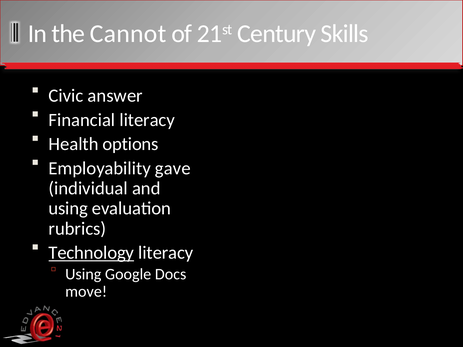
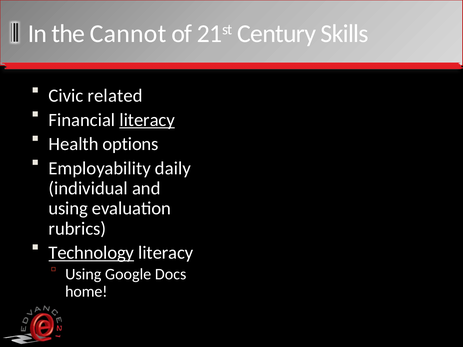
answer: answer -> related
literacy at (147, 120) underline: none -> present
gave: gave -> daily
move: move -> home
